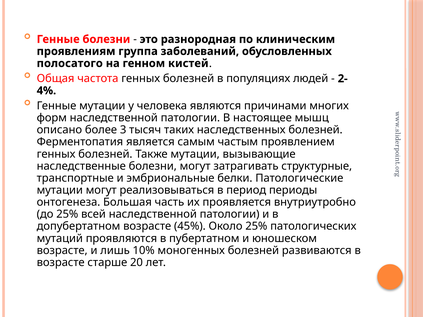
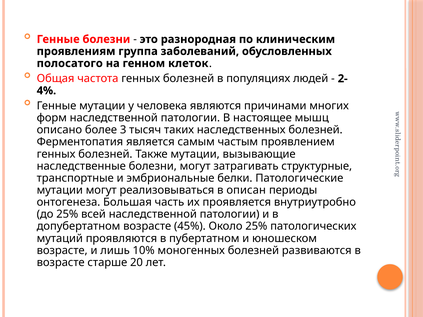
кистей: кистей -> клеток
период: период -> описан
